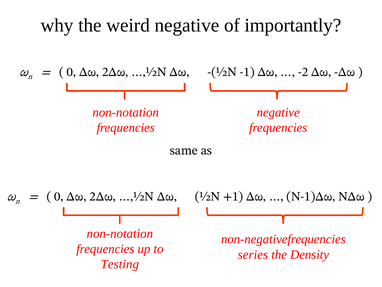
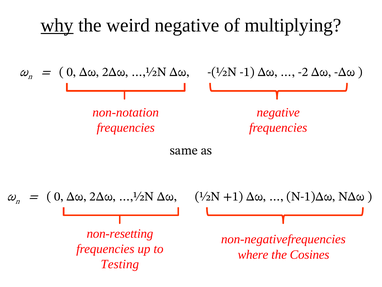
why underline: none -> present
importantly: importantly -> multiplying
non-notation at (120, 233): non-notation -> non-resetting
series: series -> where
Density: Density -> Cosines
